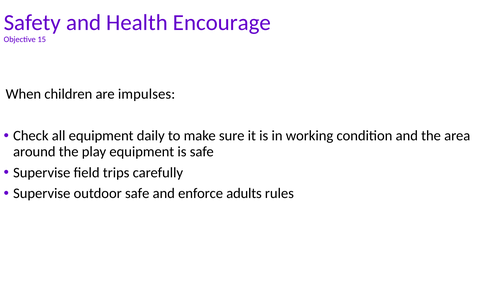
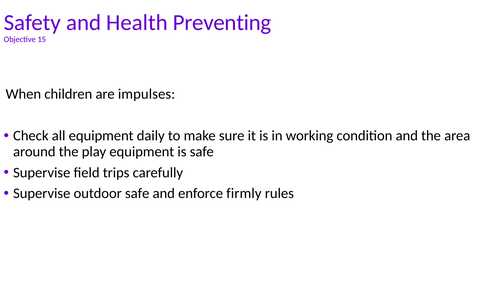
Encourage: Encourage -> Preventing
adults: adults -> firmly
